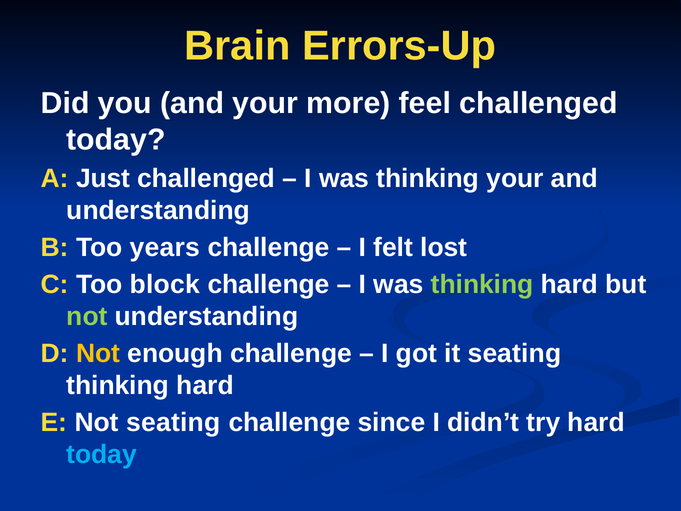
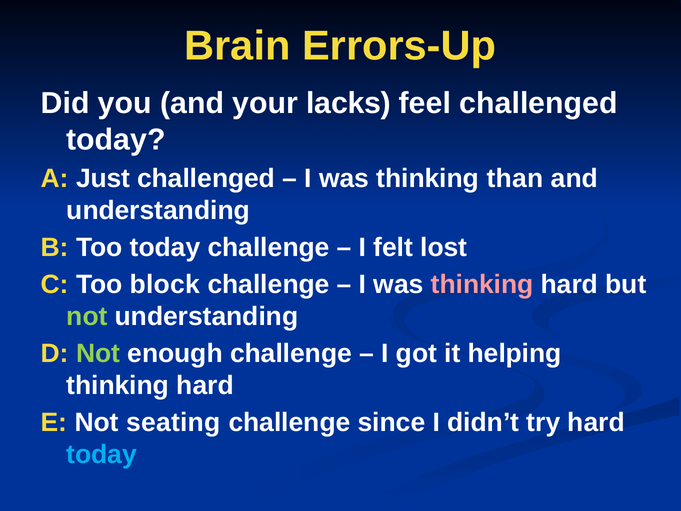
more: more -> lacks
thinking your: your -> than
Too years: years -> today
thinking at (482, 285) colour: light green -> pink
Not at (98, 353) colour: yellow -> light green
it seating: seating -> helping
